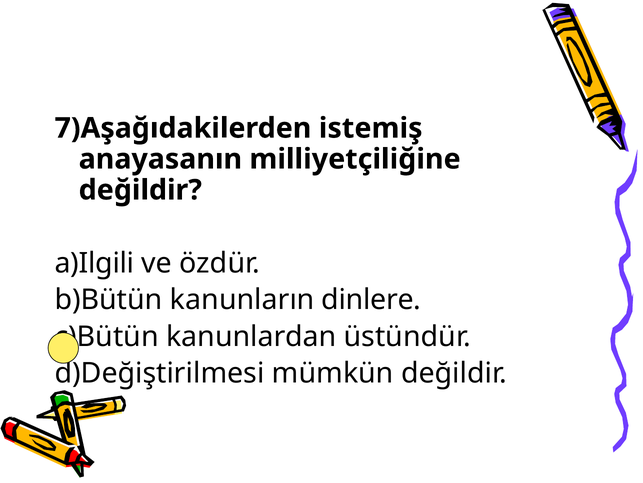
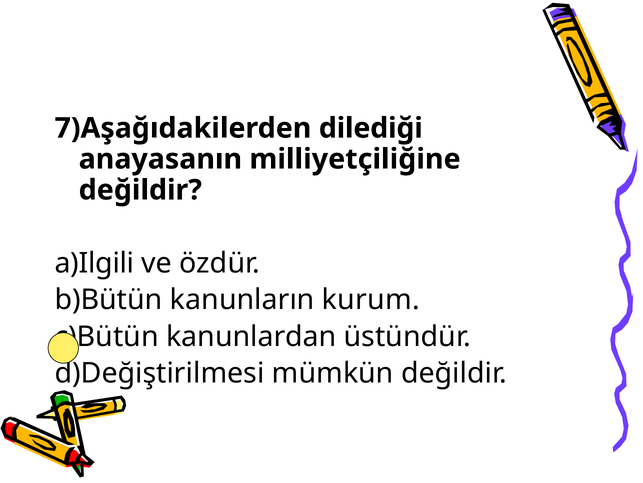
istemiş: istemiş -> dilediği
dinlere: dinlere -> kurum
